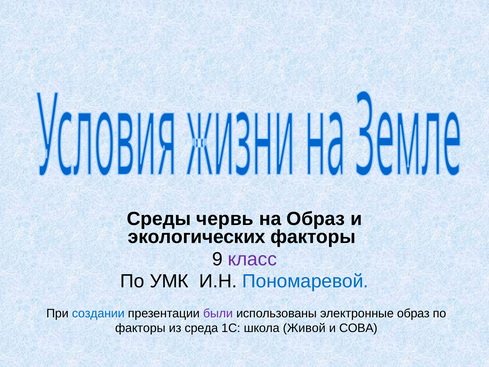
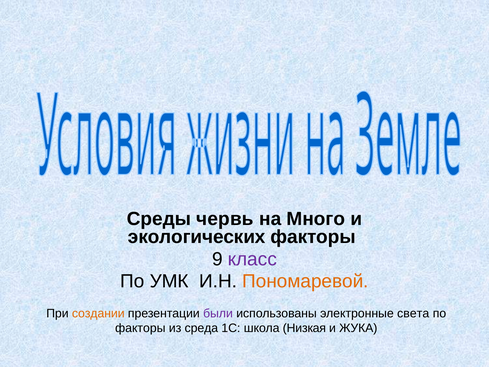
на Образ: Образ -> Много
Пономаревой colour: blue -> orange
создании colour: blue -> orange
электронные образ: образ -> света
Живой: Живой -> Низкая
СОВА: СОВА -> ЖУКА
